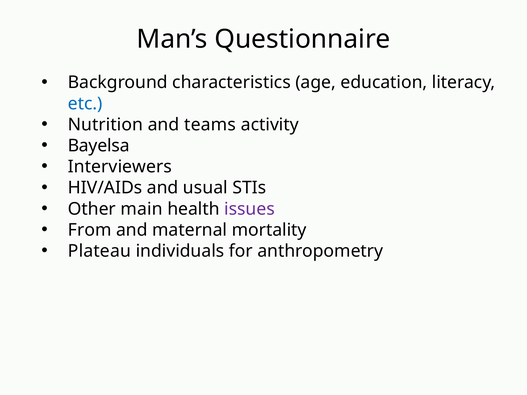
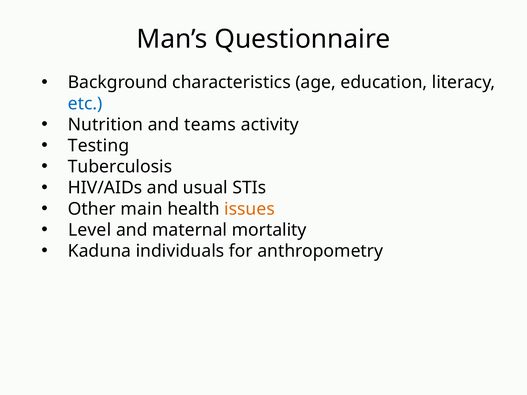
Bayelsa: Bayelsa -> Testing
Interviewers: Interviewers -> Tuberculosis
issues colour: purple -> orange
From: From -> Level
Plateau: Plateau -> Kaduna
